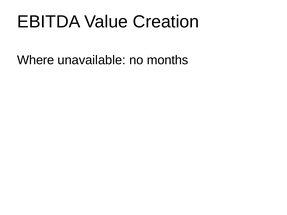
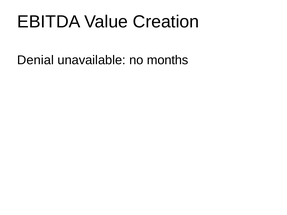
Where: Where -> Denial
